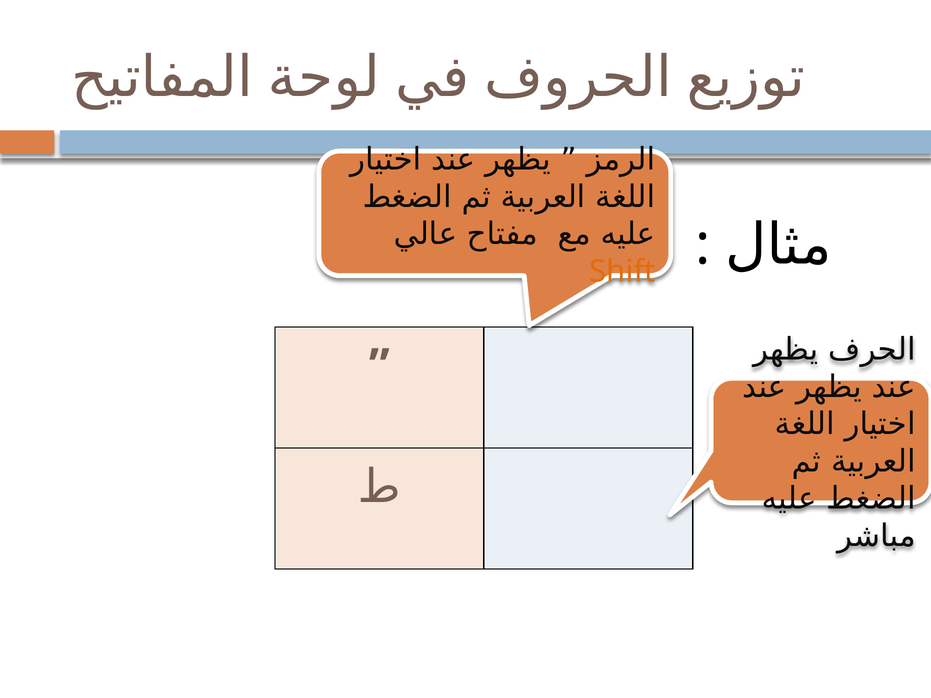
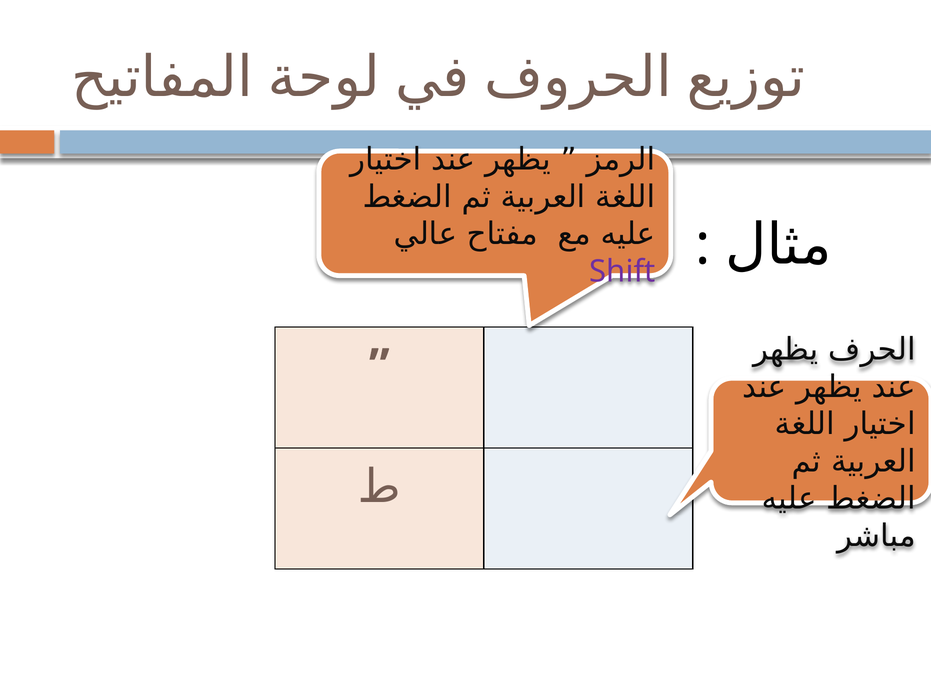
Shift colour: orange -> purple
